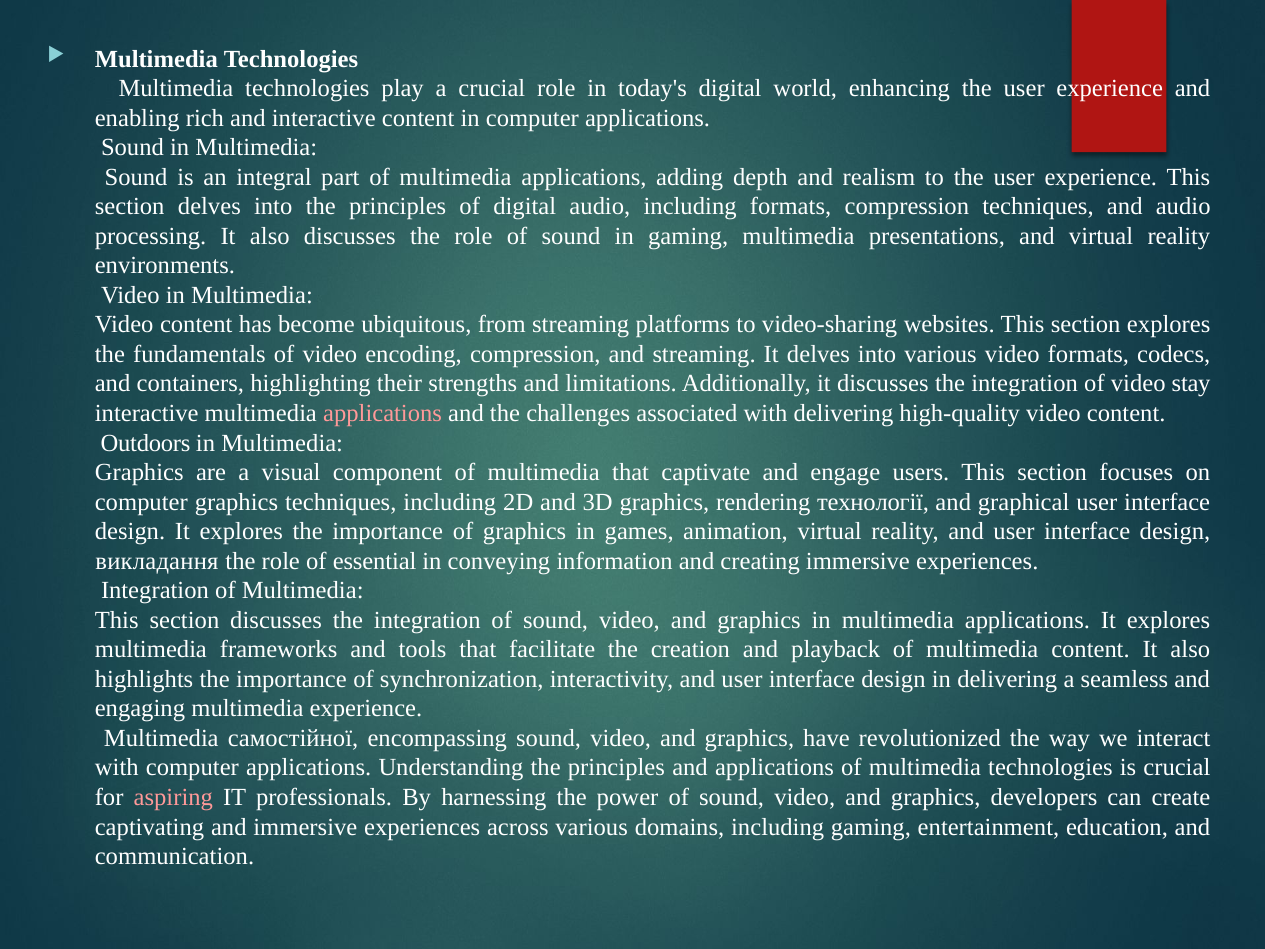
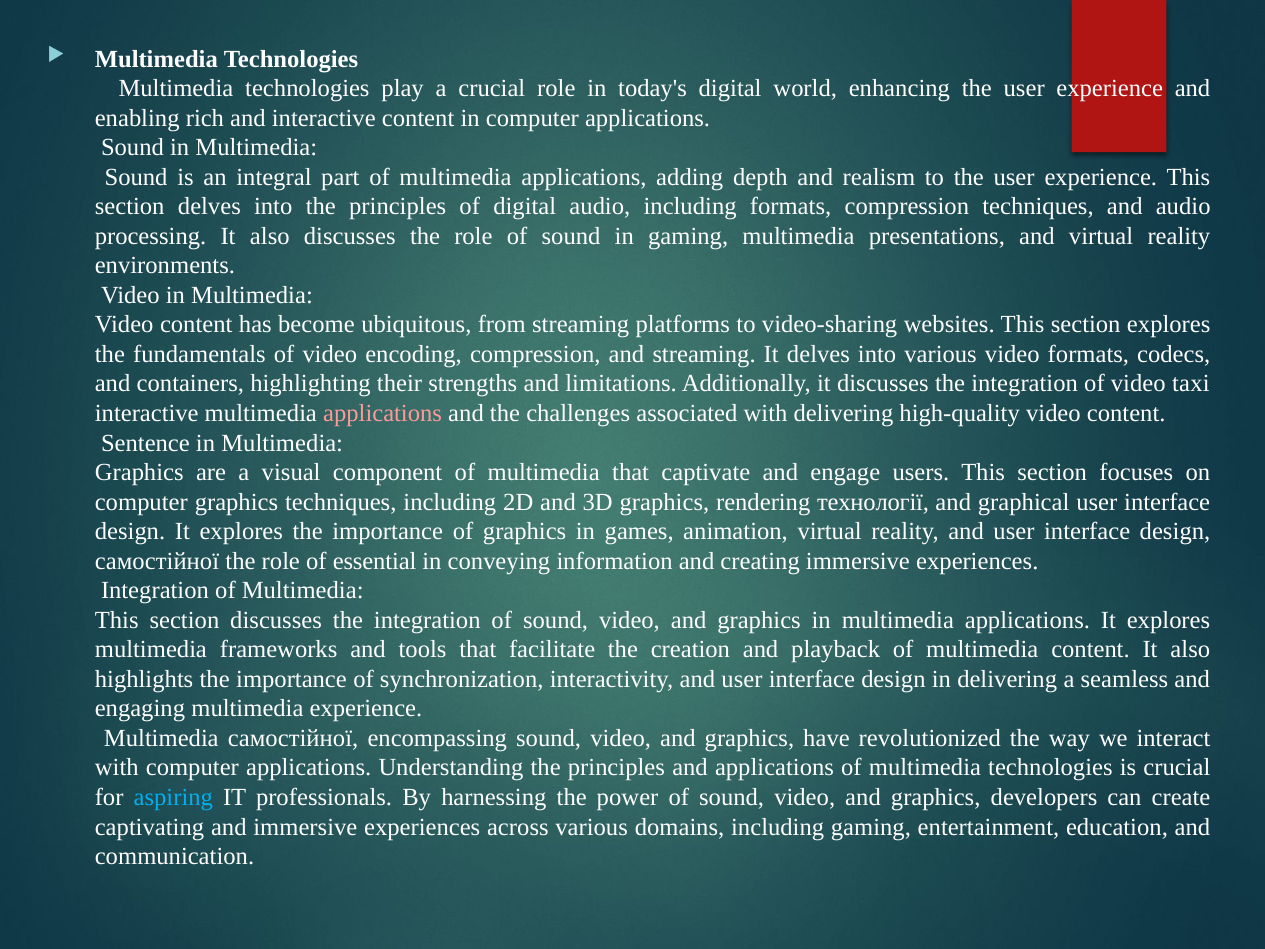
stay: stay -> taxi
Outdoors: Outdoors -> Sentence
викладання at (157, 561): викладання -> самостійної
aspiring colour: pink -> light blue
